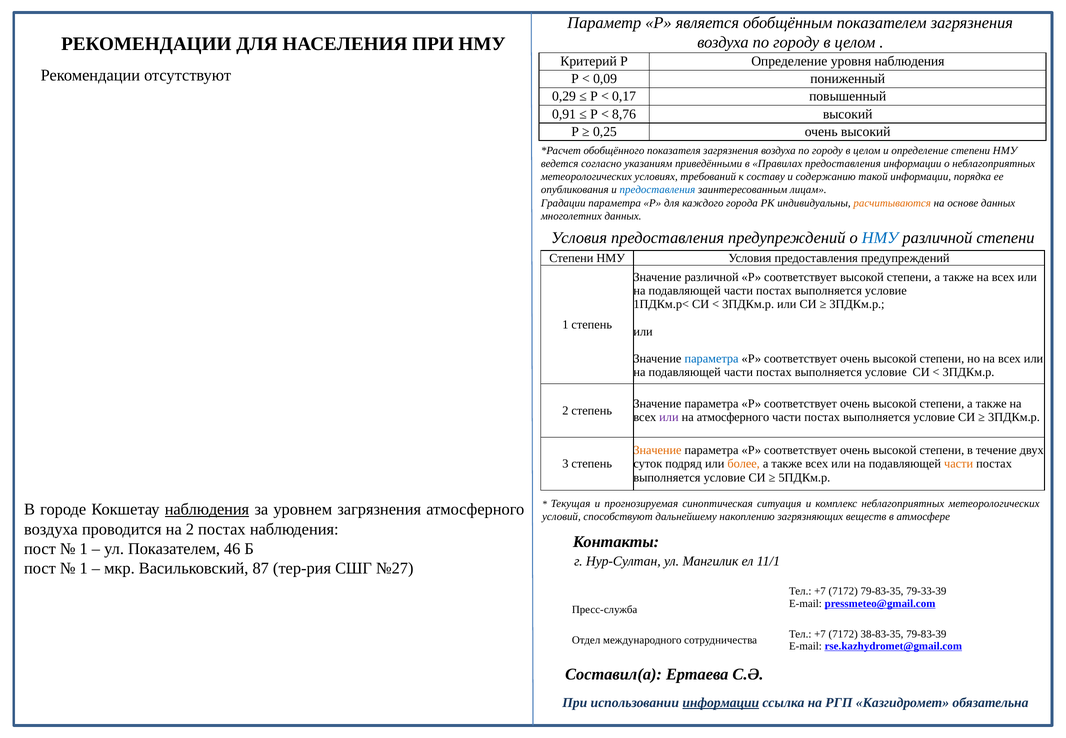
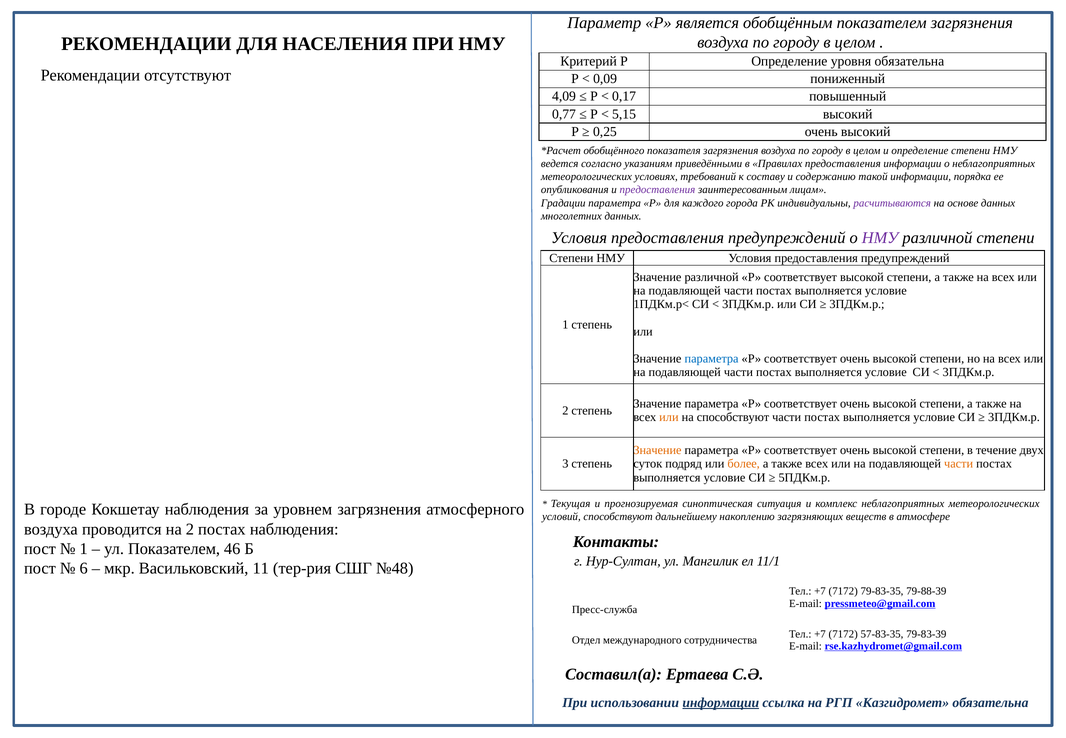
уровня наблюдения: наблюдения -> обязательна
0,29: 0,29 -> 4,09
0,91: 0,91 -> 0,77
8,76: 8,76 -> 5,15
предоставления at (657, 190) colour: blue -> purple
расчитываются colour: orange -> purple
НМУ at (880, 238) colour: blue -> purple
или at (669, 417) colour: purple -> orange
на атмосферного: атмосферного -> способствуют
наблюдения at (207, 510) underline: present -> none
1 at (84, 569): 1 -> 6
87: 87 -> 11
№27: №27 -> №48
79-33-39: 79-33-39 -> 79-88-39
38-83-35: 38-83-35 -> 57-83-35
